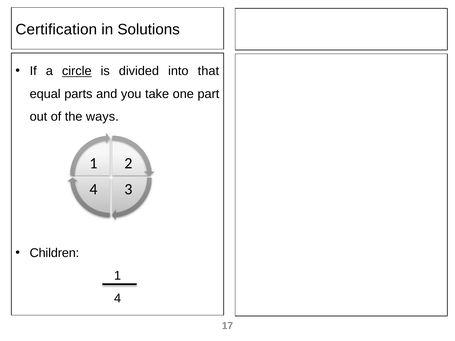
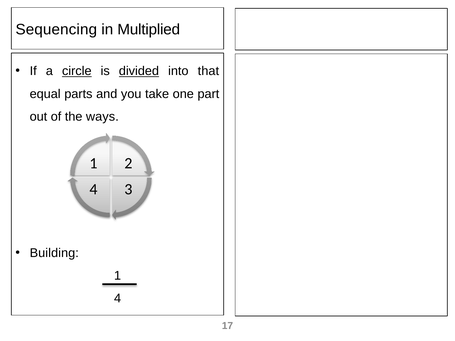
Certification: Certification -> Sequencing
Solutions: Solutions -> Multiplied
divided underline: none -> present
Children: Children -> Building
